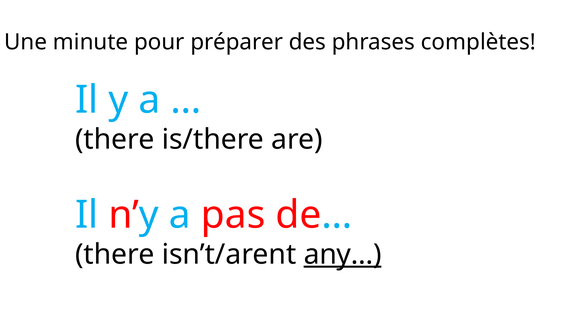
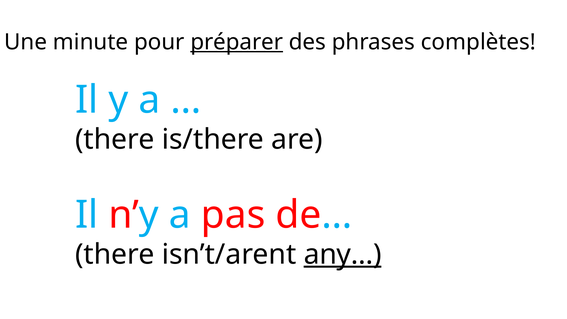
préparer underline: none -> present
